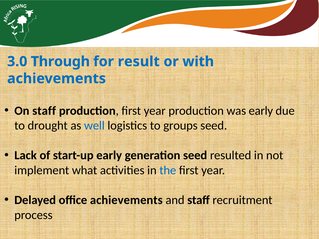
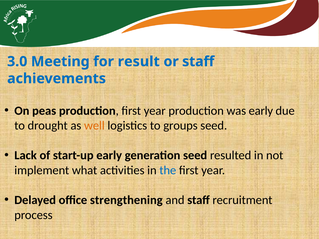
Through: Through -> Meeting
or with: with -> staff
On staff: staff -> peas
well colour: blue -> orange
office achievements: achievements -> strengthening
